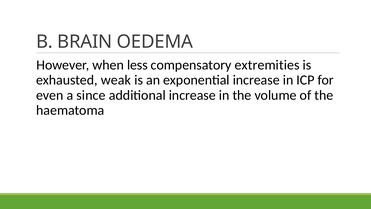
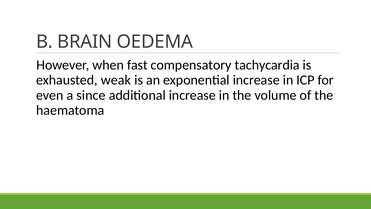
less: less -> fast
extremities: extremities -> tachycardia
